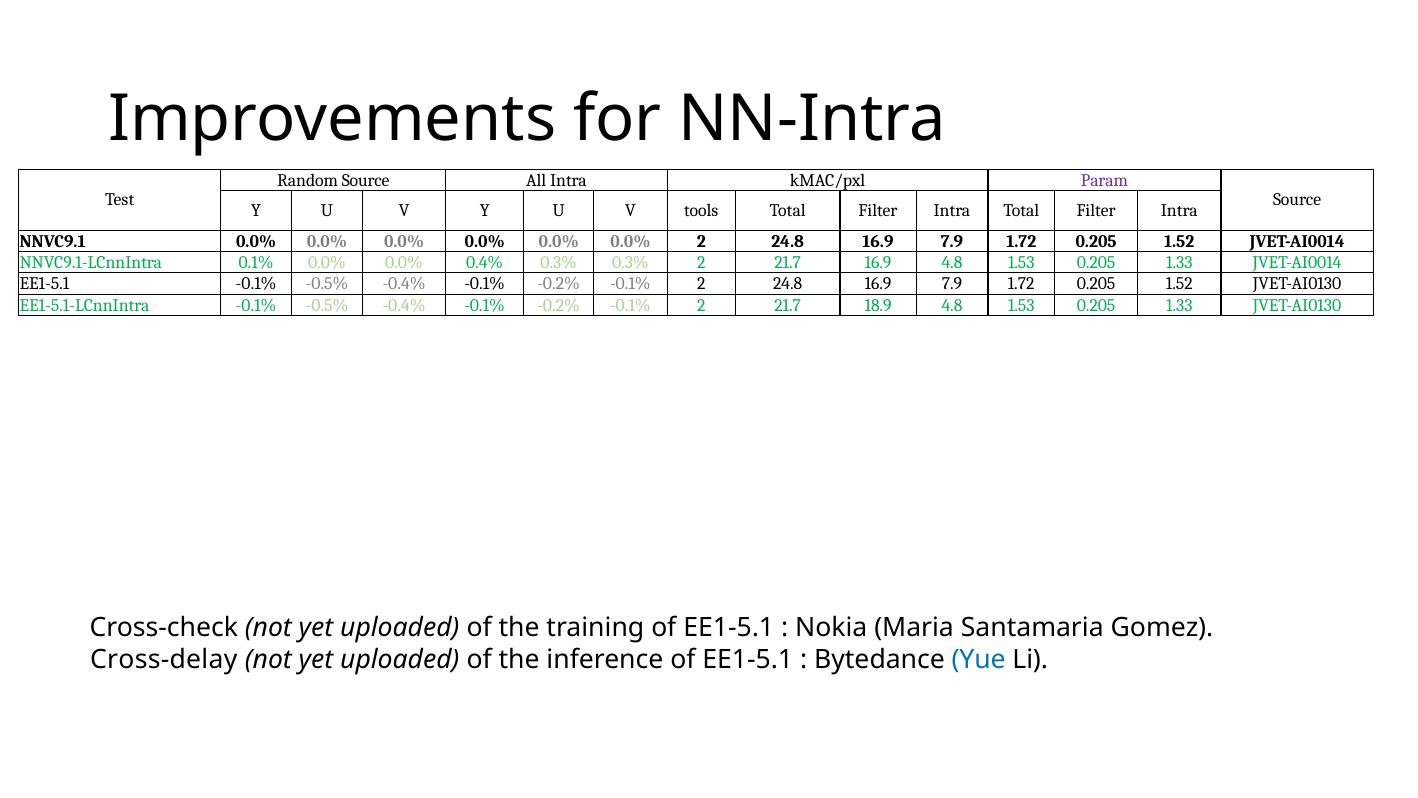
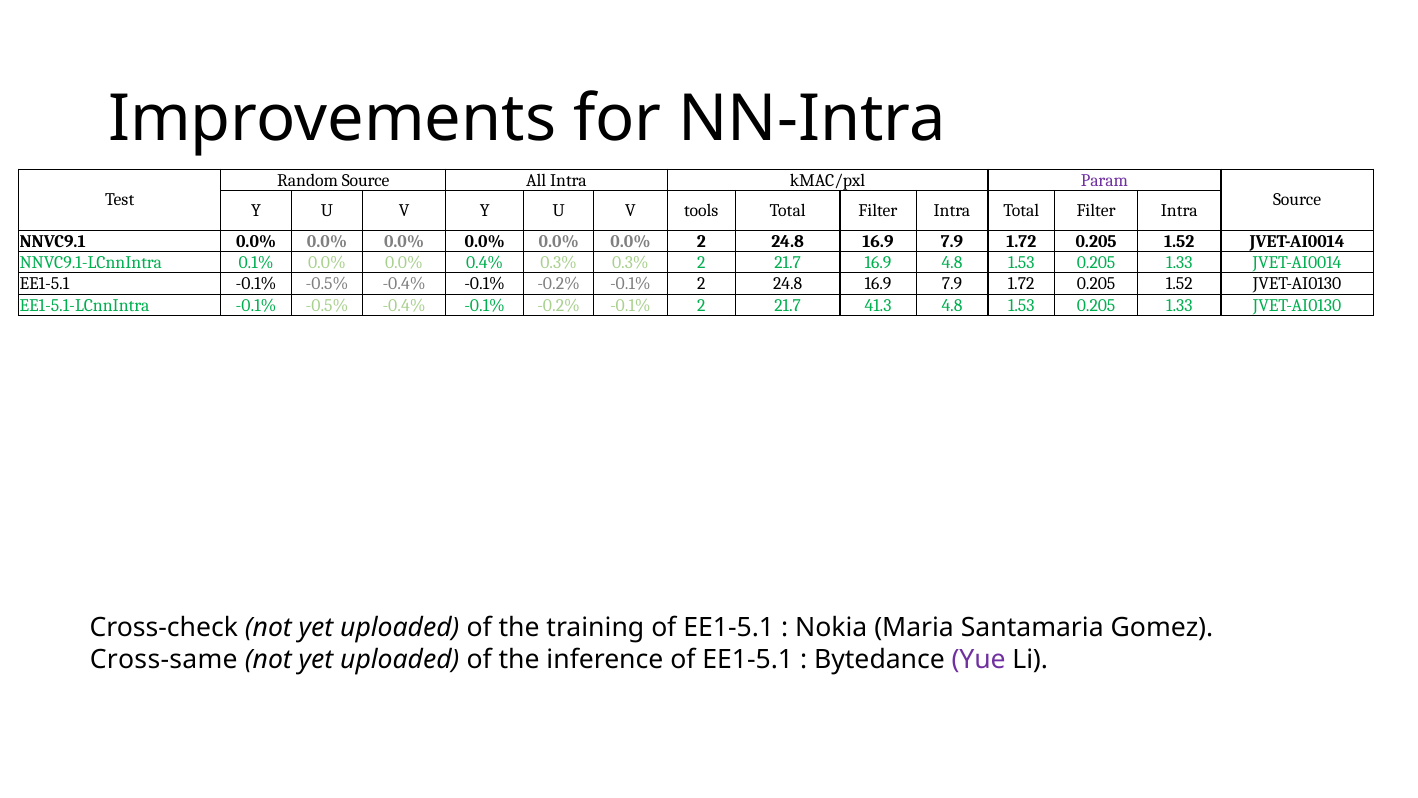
18.9: 18.9 -> 41.3
Cross-delay: Cross-delay -> Cross-same
Yue colour: blue -> purple
